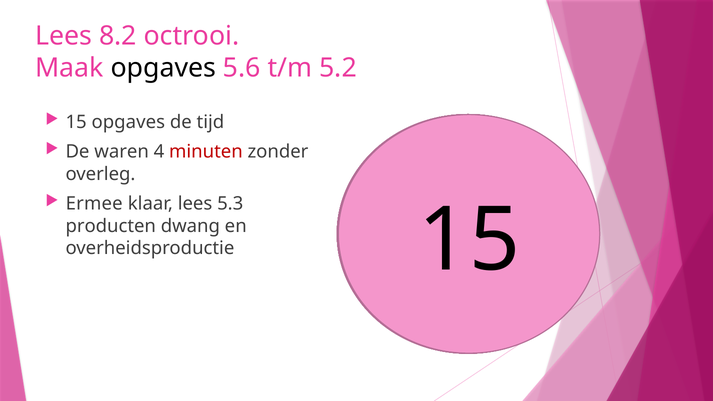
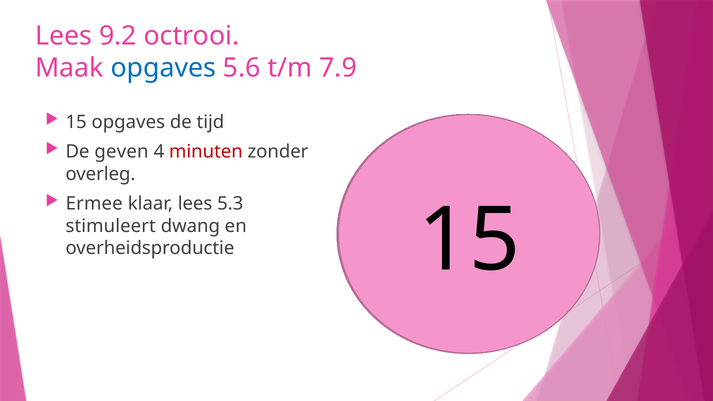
8.2: 8.2 -> 9.2
opgaves at (163, 68) colour: black -> blue
5.2: 5.2 -> 7.9
waren: waren -> geven
producten: producten -> stimuleert
